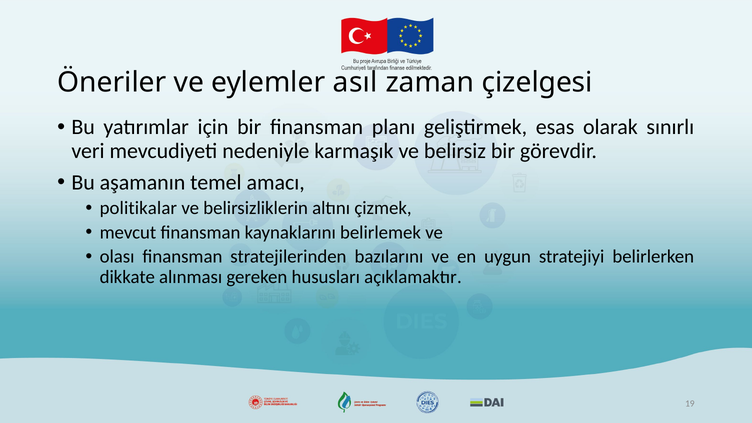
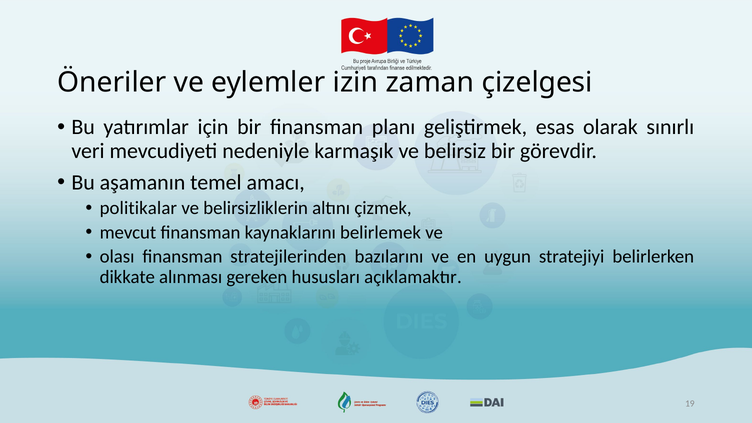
asıl: asıl -> izin
